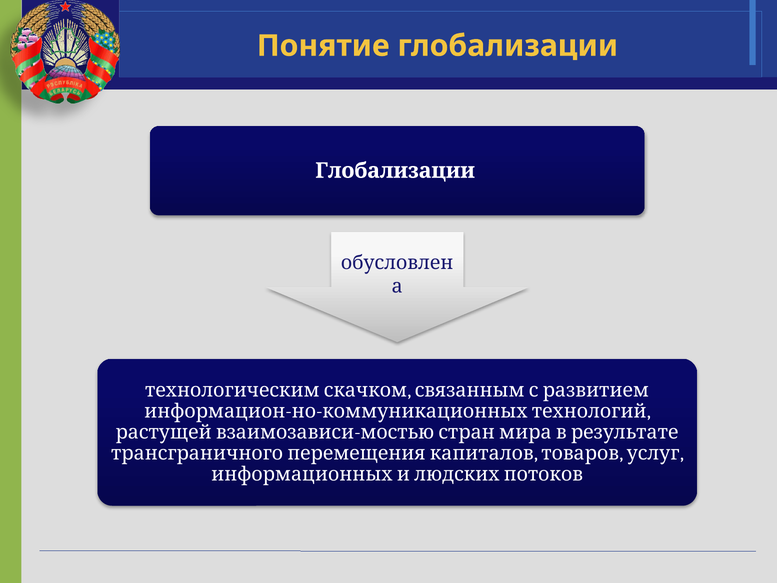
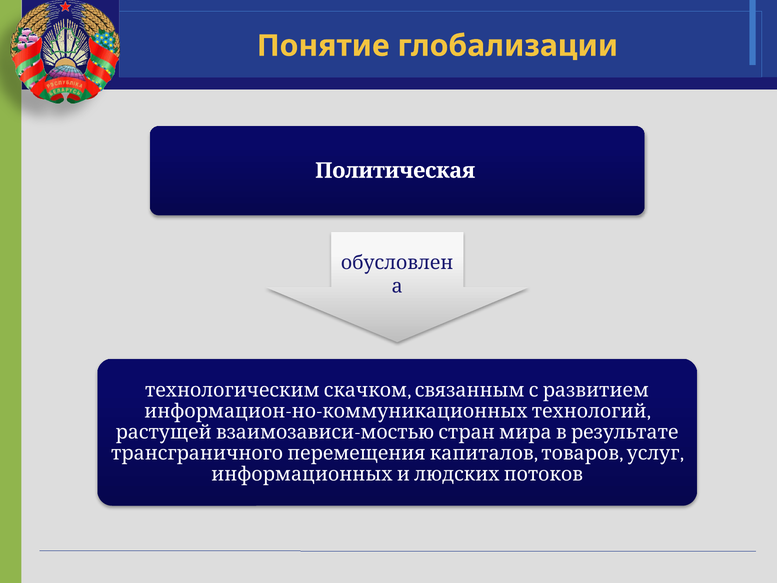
Глобализации at (395, 171): Глобализации -> Политическая
